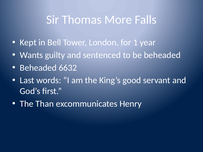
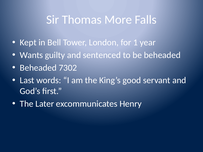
6632: 6632 -> 7302
Than: Than -> Later
